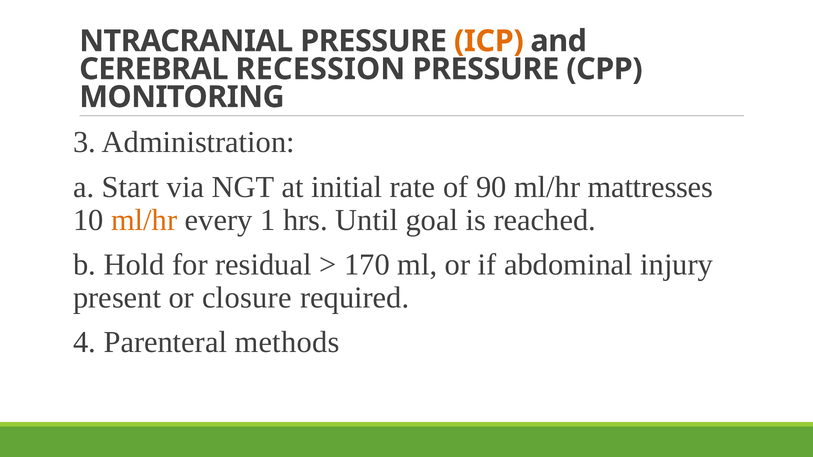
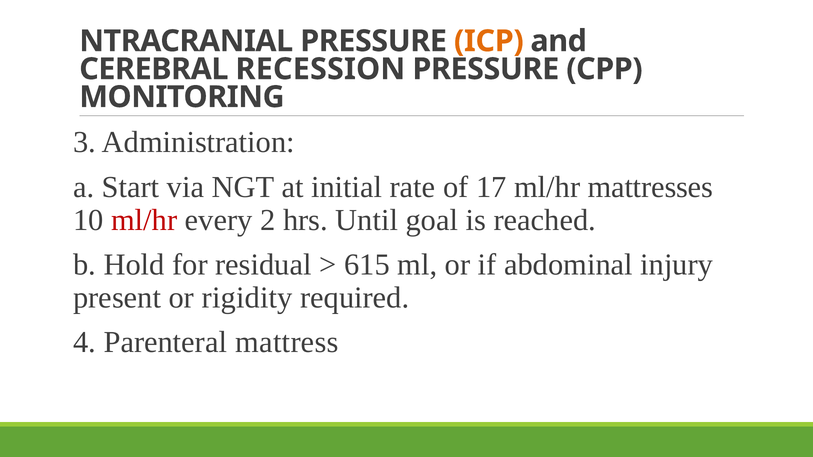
90: 90 -> 17
ml/hr at (144, 220) colour: orange -> red
1: 1 -> 2
170: 170 -> 615
closure: closure -> rigidity
methods: methods -> mattress
